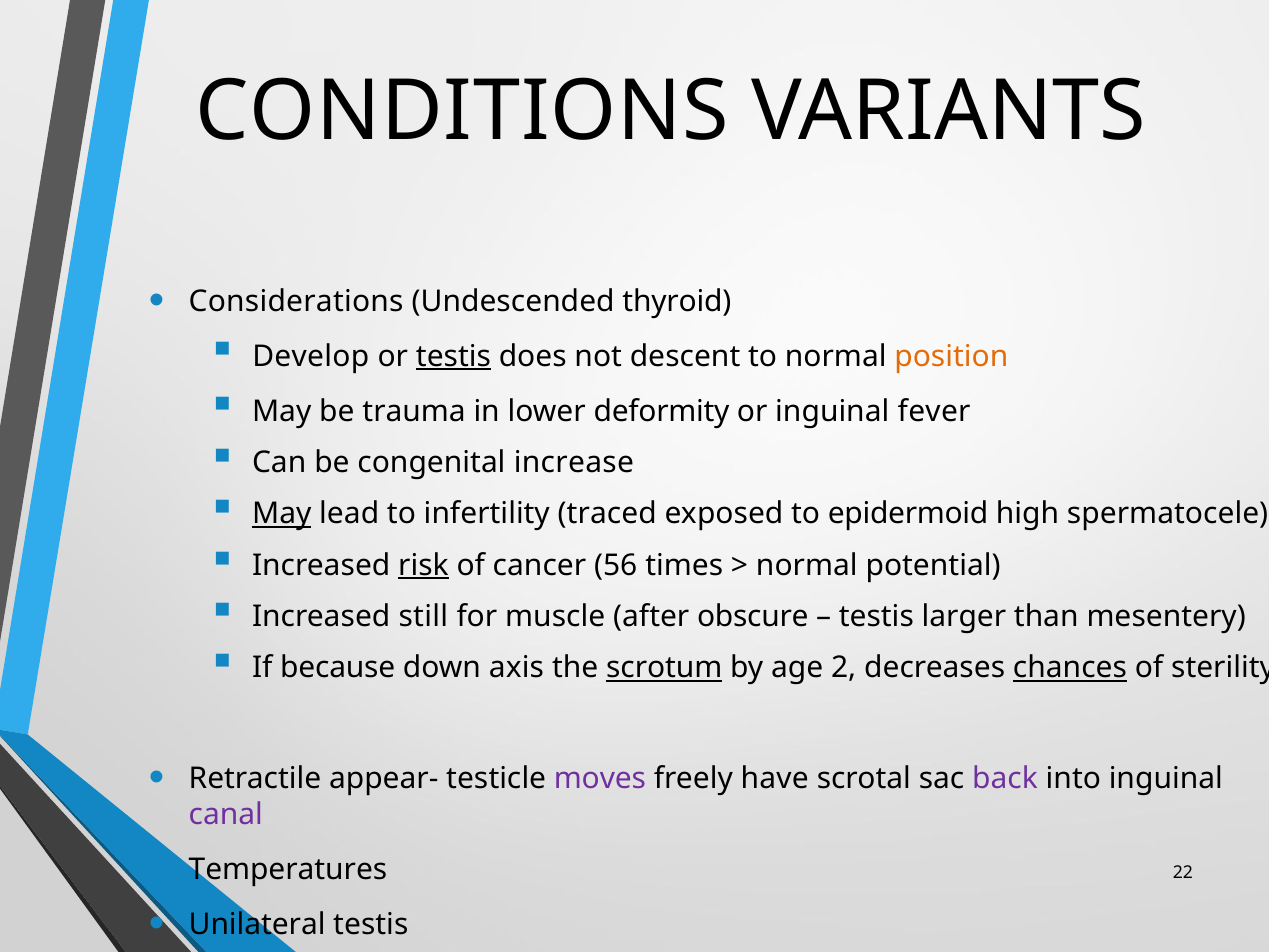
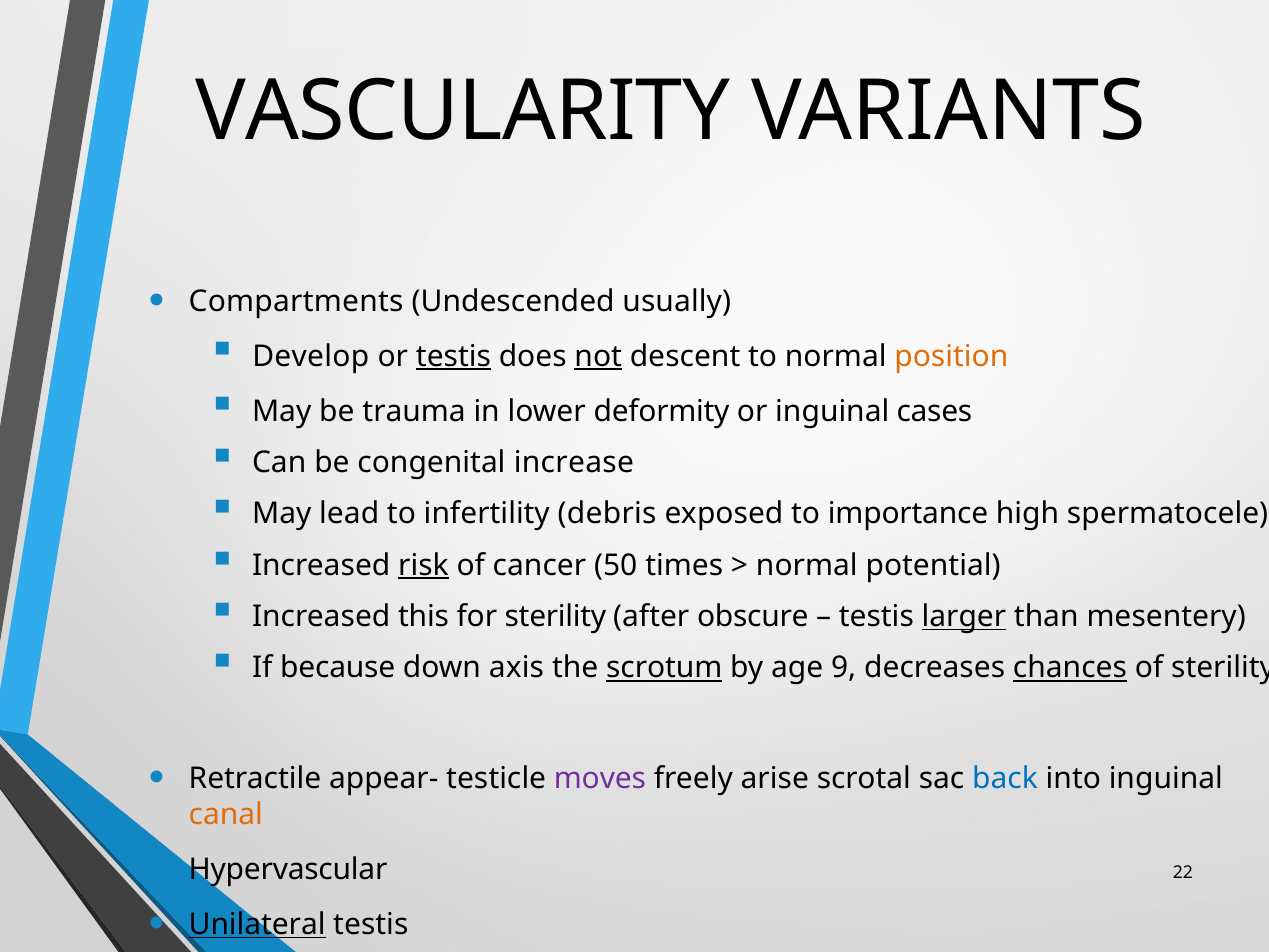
CONDITIONS: CONDITIONS -> VASCULARITY
Considerations: Considerations -> Compartments
thyroid: thyroid -> usually
not underline: none -> present
fever: fever -> cases
May at (282, 514) underline: present -> none
traced: traced -> debris
epidermoid: epidermoid -> importance
56: 56 -> 50
still: still -> this
for muscle: muscle -> sterility
larger underline: none -> present
2: 2 -> 9
have: have -> arise
back colour: purple -> blue
canal colour: purple -> orange
Temperatures: Temperatures -> Hypervascular
Unilateral underline: none -> present
